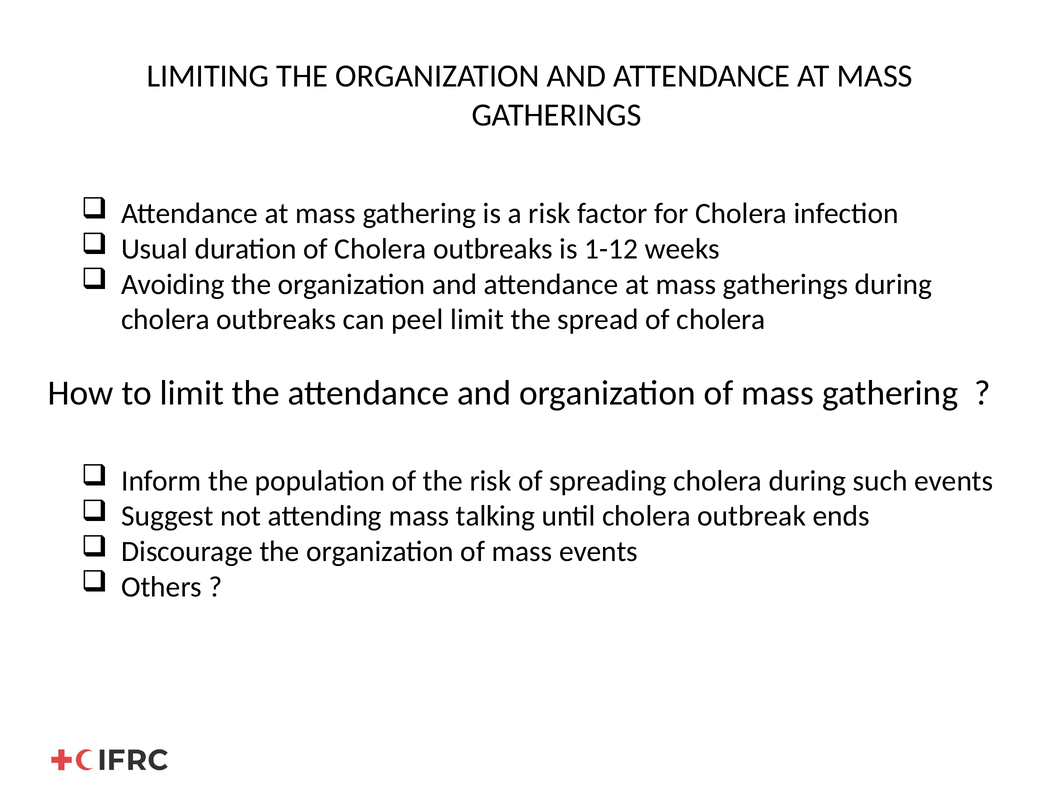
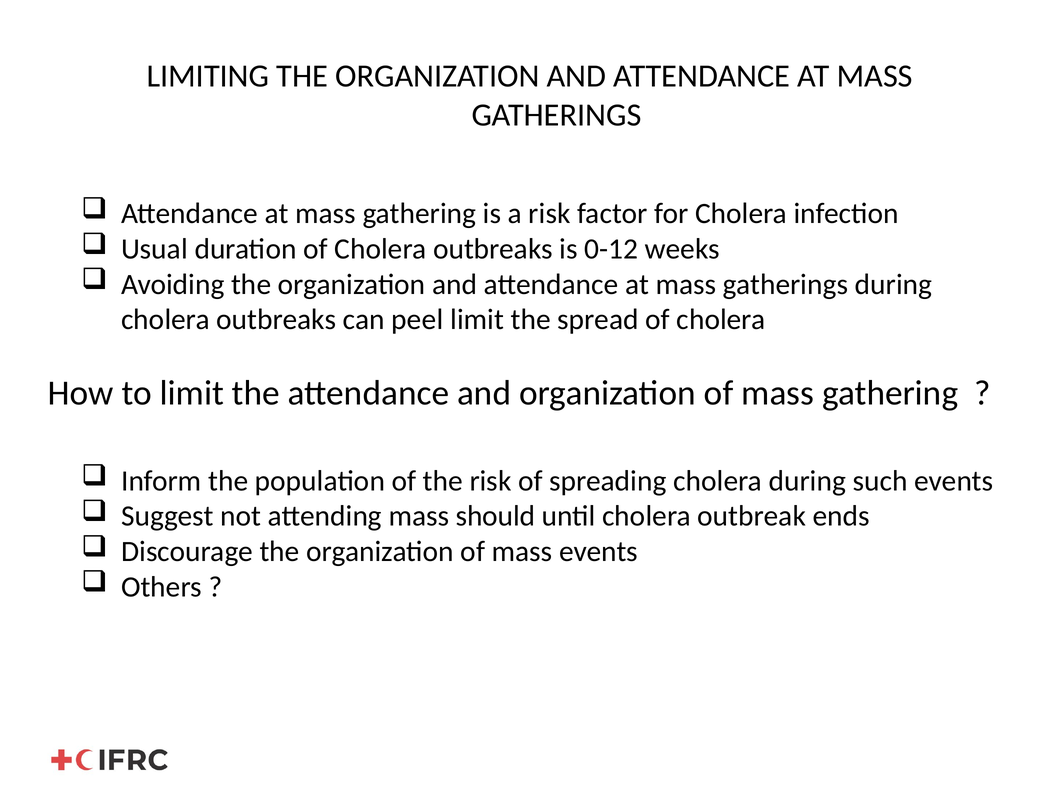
1-12: 1-12 -> 0-12
talking: talking -> should
